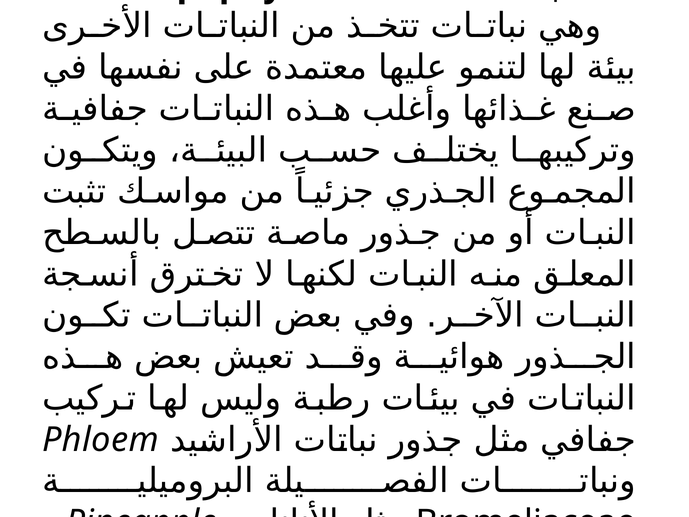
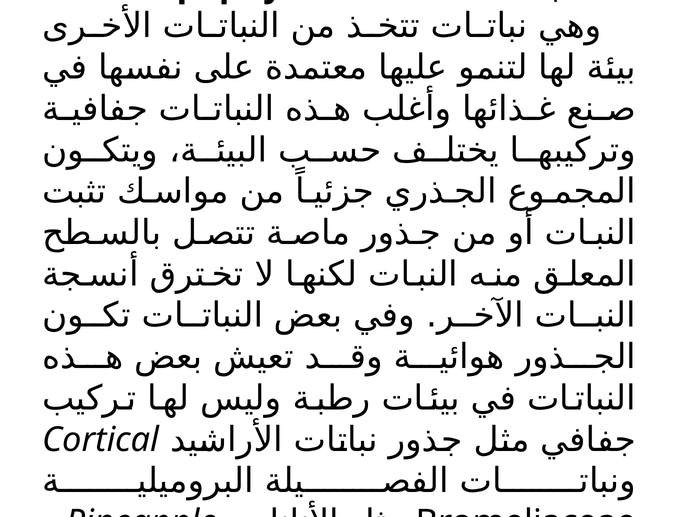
Phloem: Phloem -> Cortical
